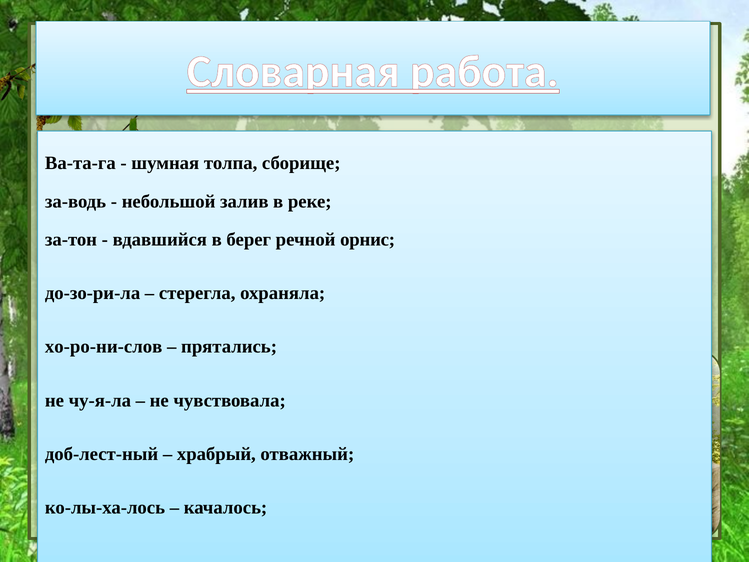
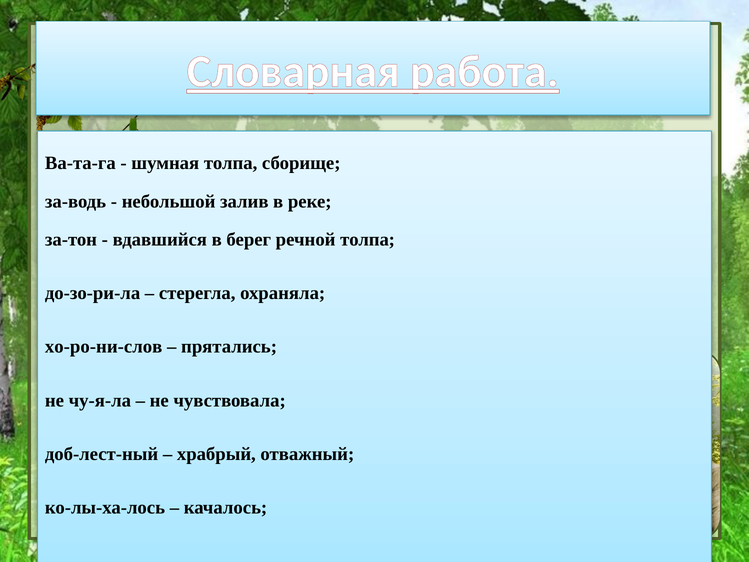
речной орнис: орнис -> толпа
